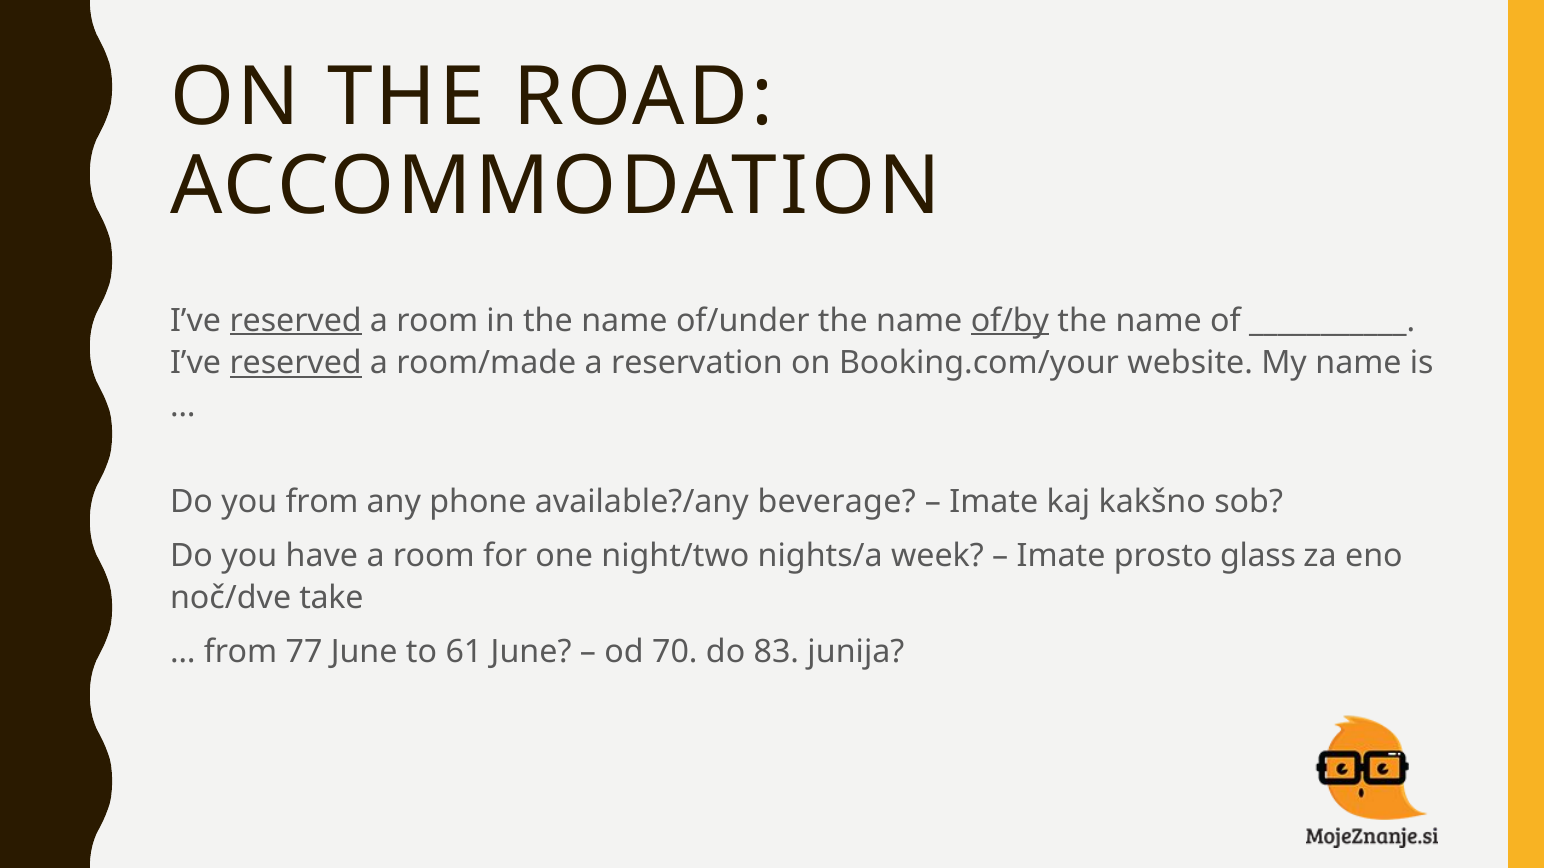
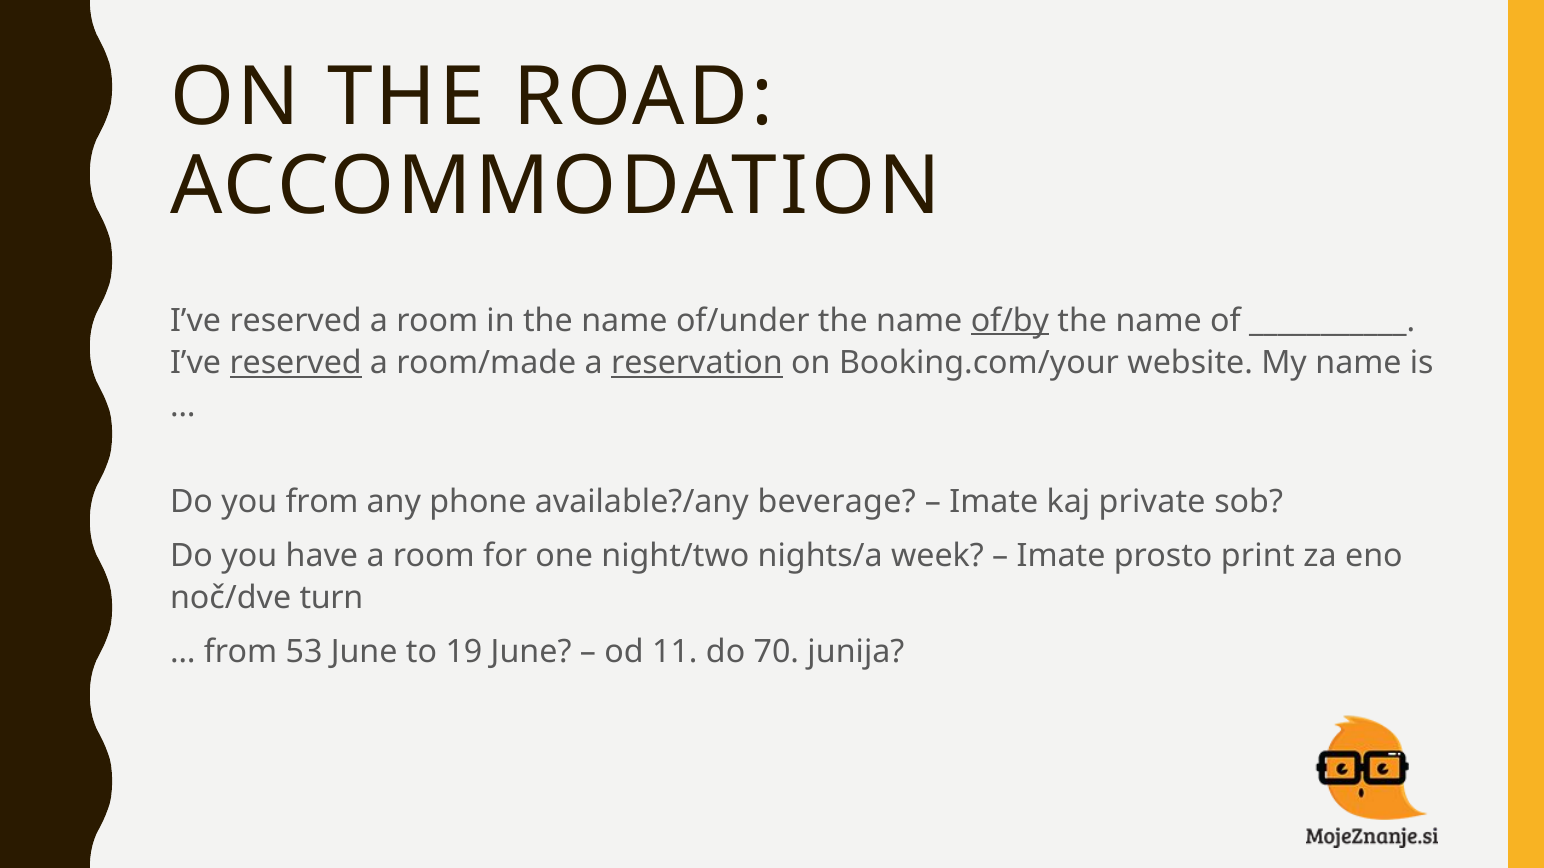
reserved at (296, 321) underline: present -> none
reservation underline: none -> present
kakšno: kakšno -> private
glass: glass -> print
take: take -> turn
77: 77 -> 53
61: 61 -> 19
70: 70 -> 11
83: 83 -> 70
